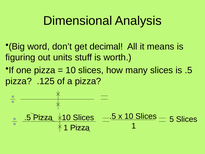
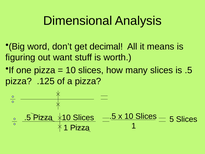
units: units -> want
